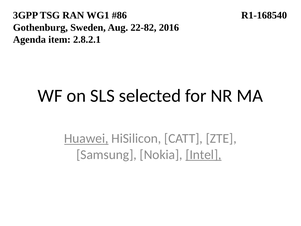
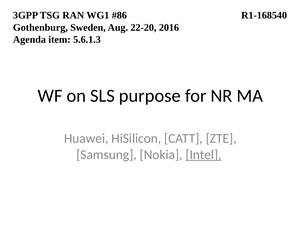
22-82: 22-82 -> 22-20
2.8.2.1: 2.8.2.1 -> 5.6.1.3
selected: selected -> purpose
Huawei underline: present -> none
